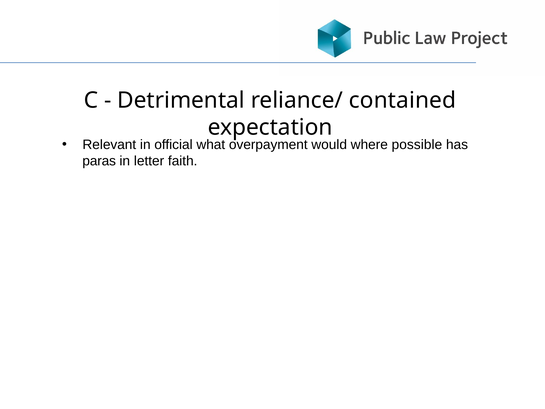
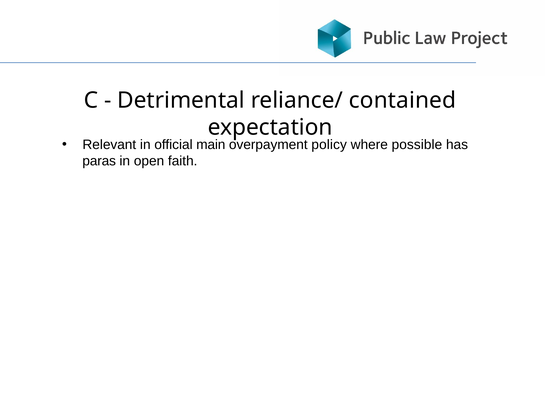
what: what -> main
would: would -> policy
letter: letter -> open
